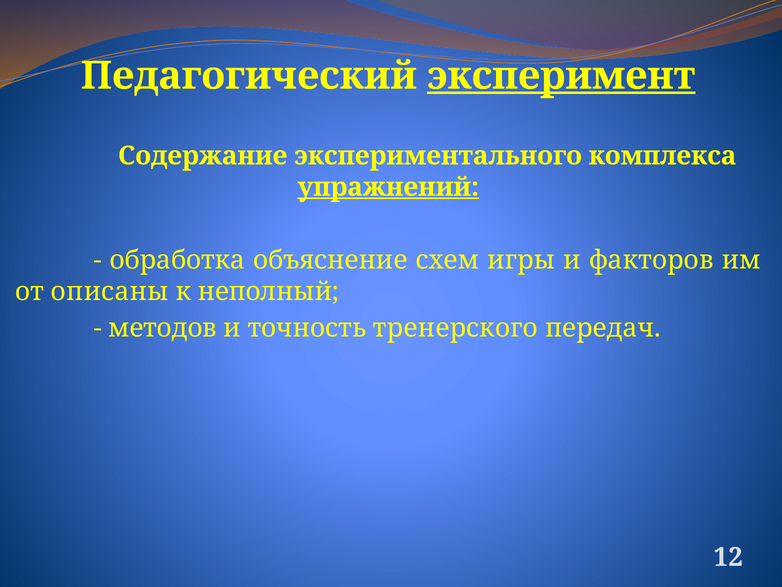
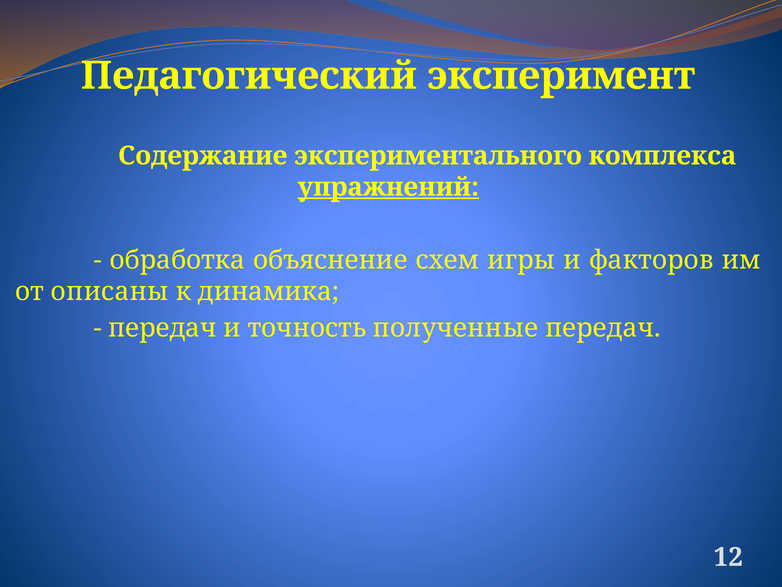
эксперимент underline: present -> none
неполный: неполный -> динамика
методов at (163, 328): методов -> передач
тренерского: тренерского -> полученные
